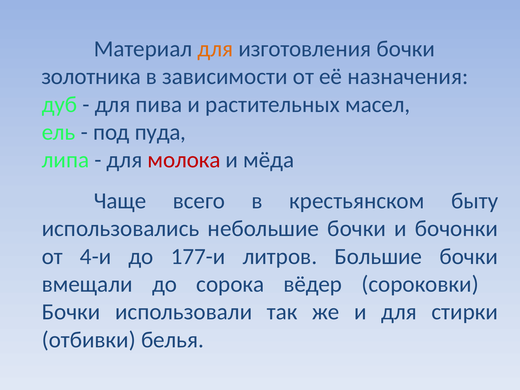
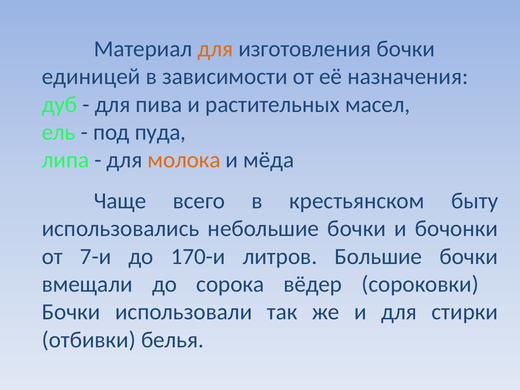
золотника: золотника -> единицей
молока colour: red -> orange
4-и: 4-и -> 7-и
177-и: 177-и -> 170-и
